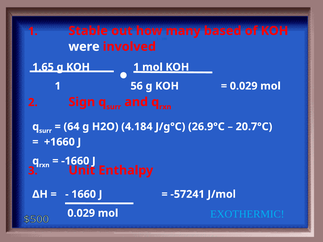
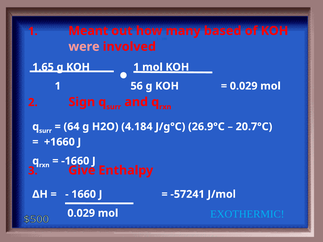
Stable: Stable -> Meant
were colour: white -> pink
Unit: Unit -> Give
